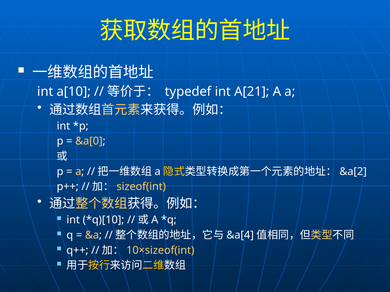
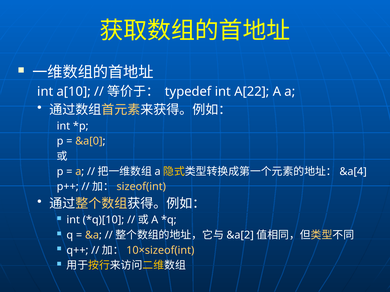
A[21: A[21 -> A[22
&a[2: &a[2 -> &a[4
&a[4: &a[4 -> &a[2
